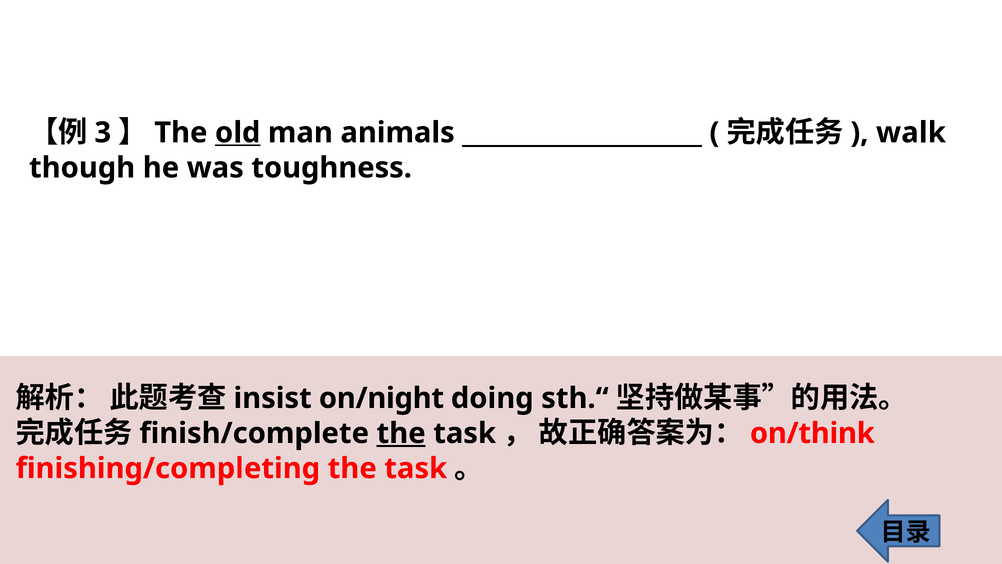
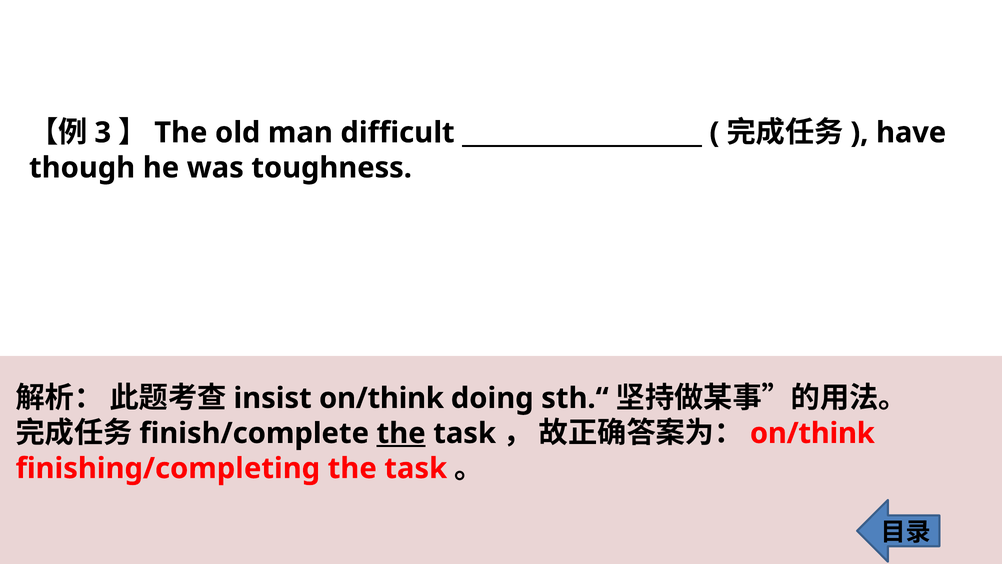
old underline: present -> none
animals: animals -> difficult
walk: walk -> have
on/night at (381, 398): on/night -> on/think
